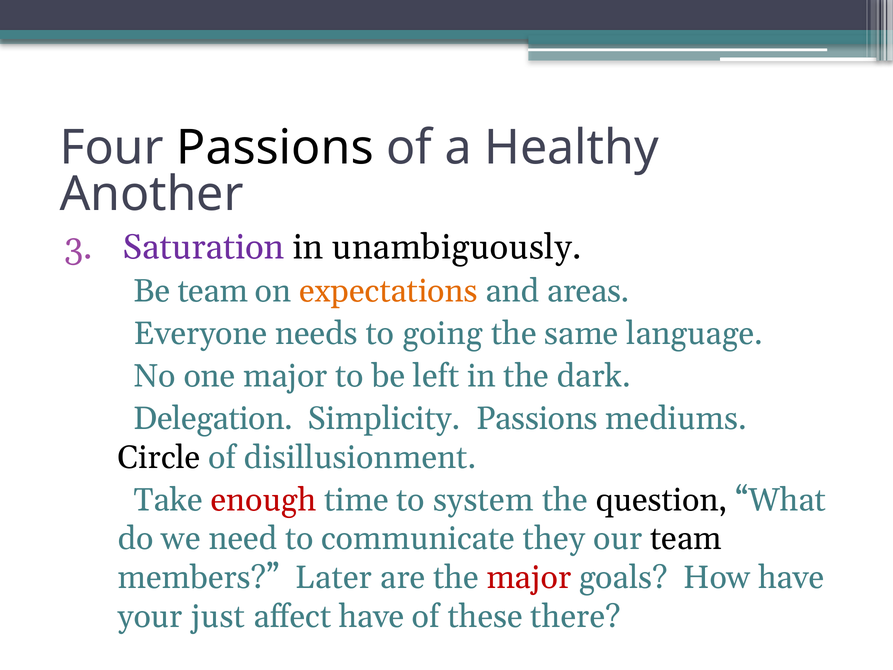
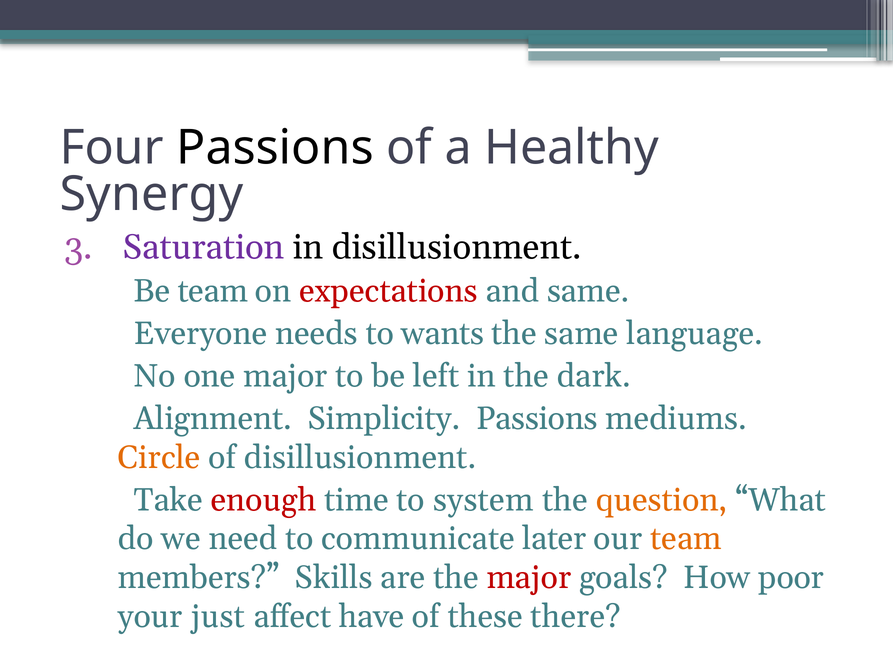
Another: Another -> Synergy
in unambiguously: unambiguously -> disillusionment
expectations colour: orange -> red
and areas: areas -> same
going: going -> wants
Delegation: Delegation -> Alignment
Circle colour: black -> orange
question colour: black -> orange
they: they -> later
team at (686, 539) colour: black -> orange
Later: Later -> Skills
How have: have -> poor
